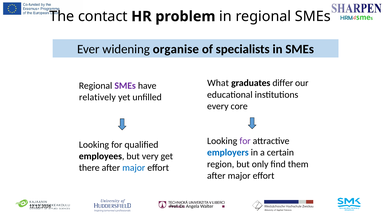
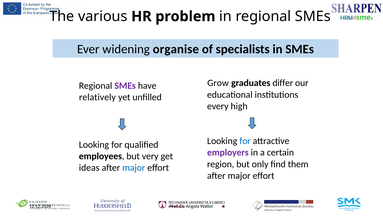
contact: contact -> various
What: What -> Grow
core: core -> high
for at (245, 141) colour: purple -> blue
employers colour: blue -> purple
there: there -> ideas
